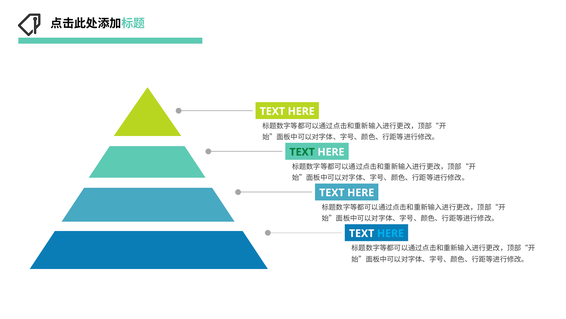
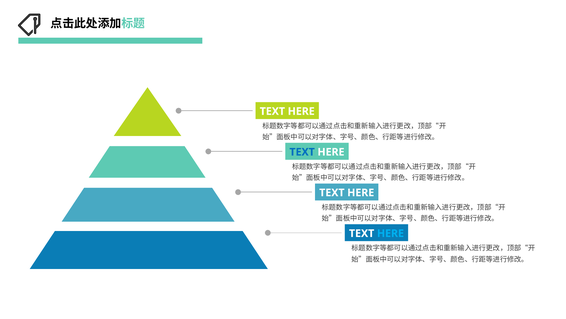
TEXT at (302, 152) colour: green -> blue
